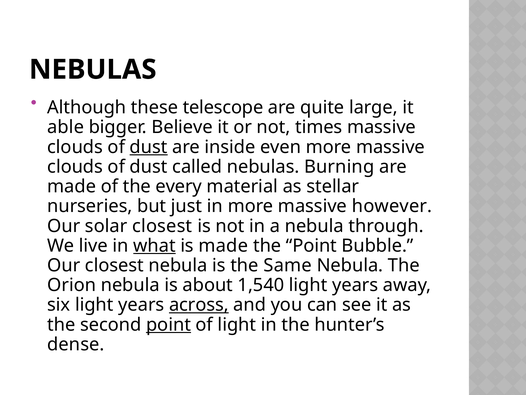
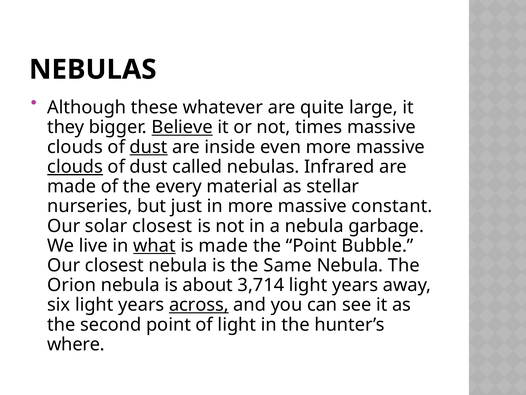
telescope: telescope -> whatever
able: able -> they
Believe underline: none -> present
clouds at (75, 167) underline: none -> present
Burning: Burning -> Infrared
however: however -> constant
through: through -> garbage
1,540: 1,540 -> 3,714
point at (169, 324) underline: present -> none
dense: dense -> where
